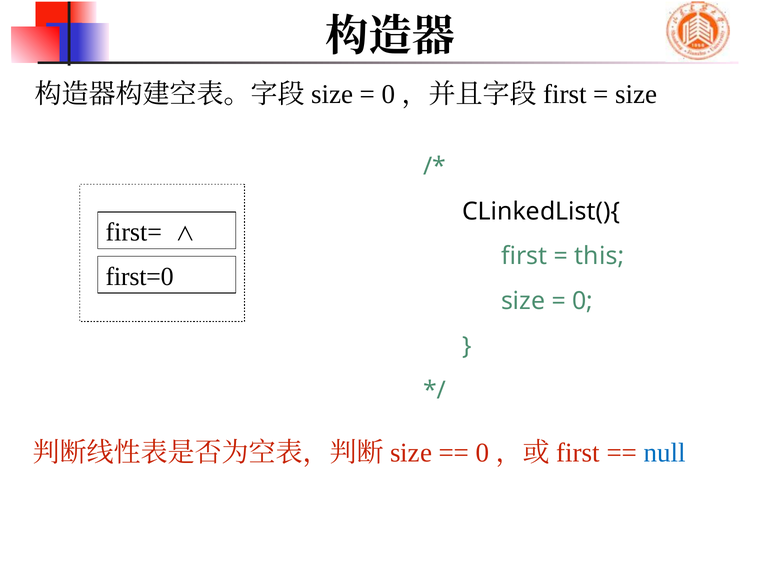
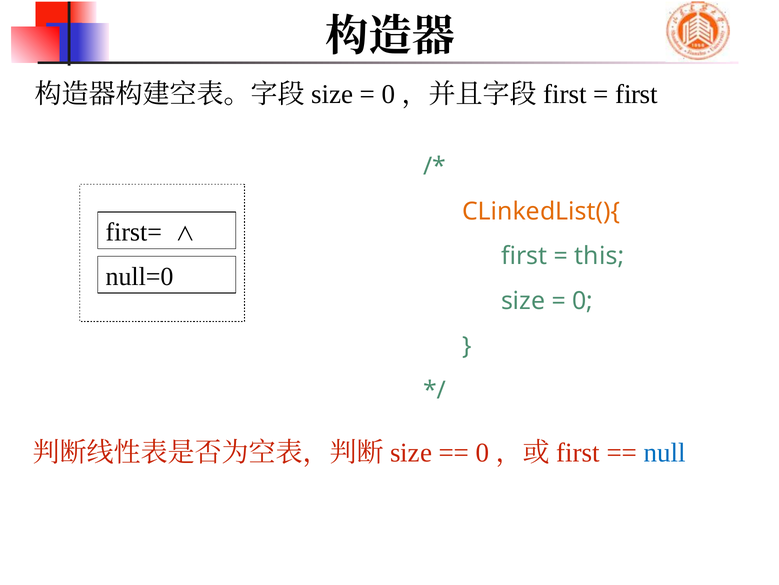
size at (636, 94): size -> first
CLinkedList(){ colour: black -> orange
first=0: first=0 -> null=0
